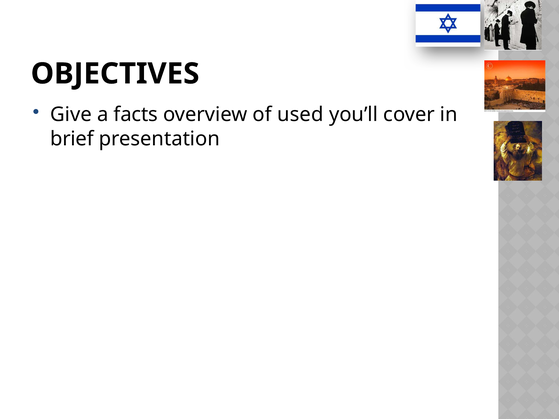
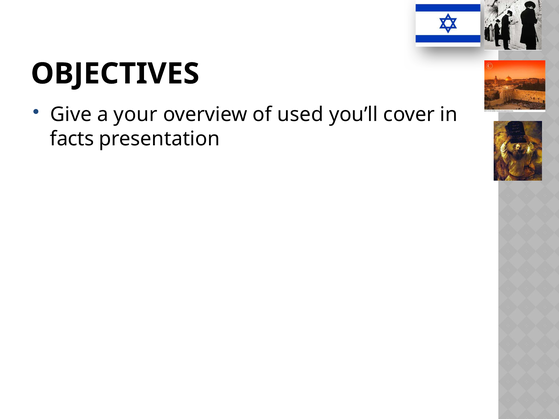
facts: facts -> your
brief: brief -> facts
